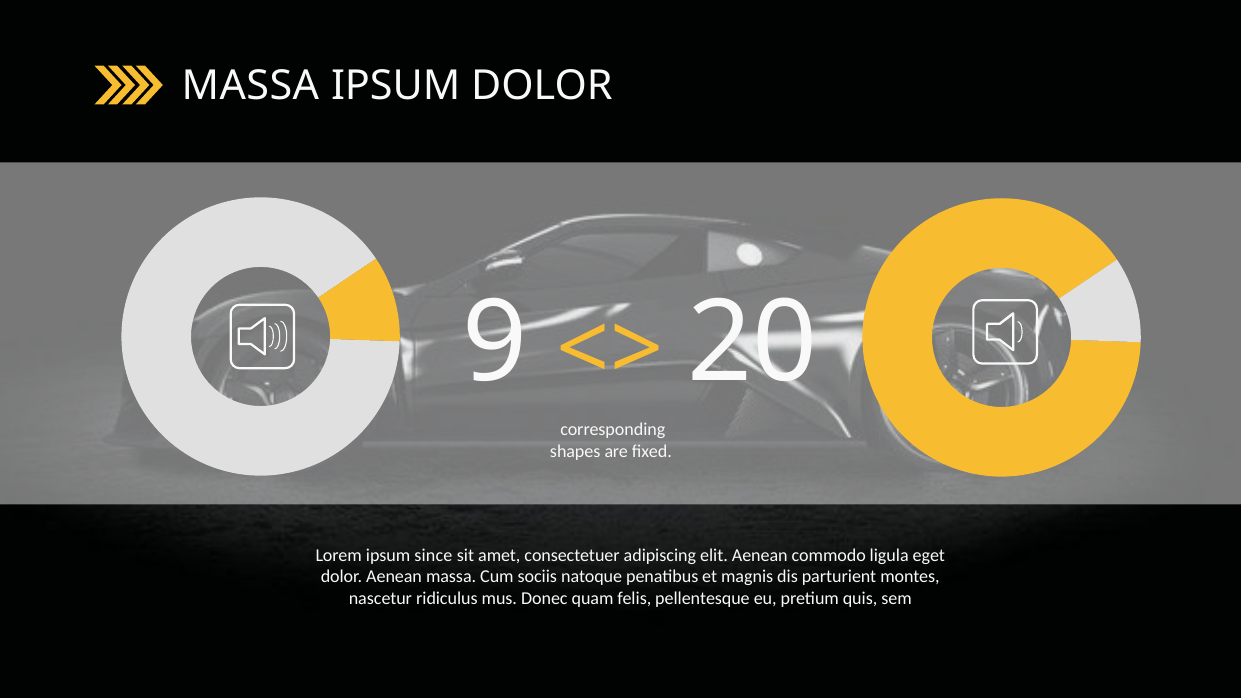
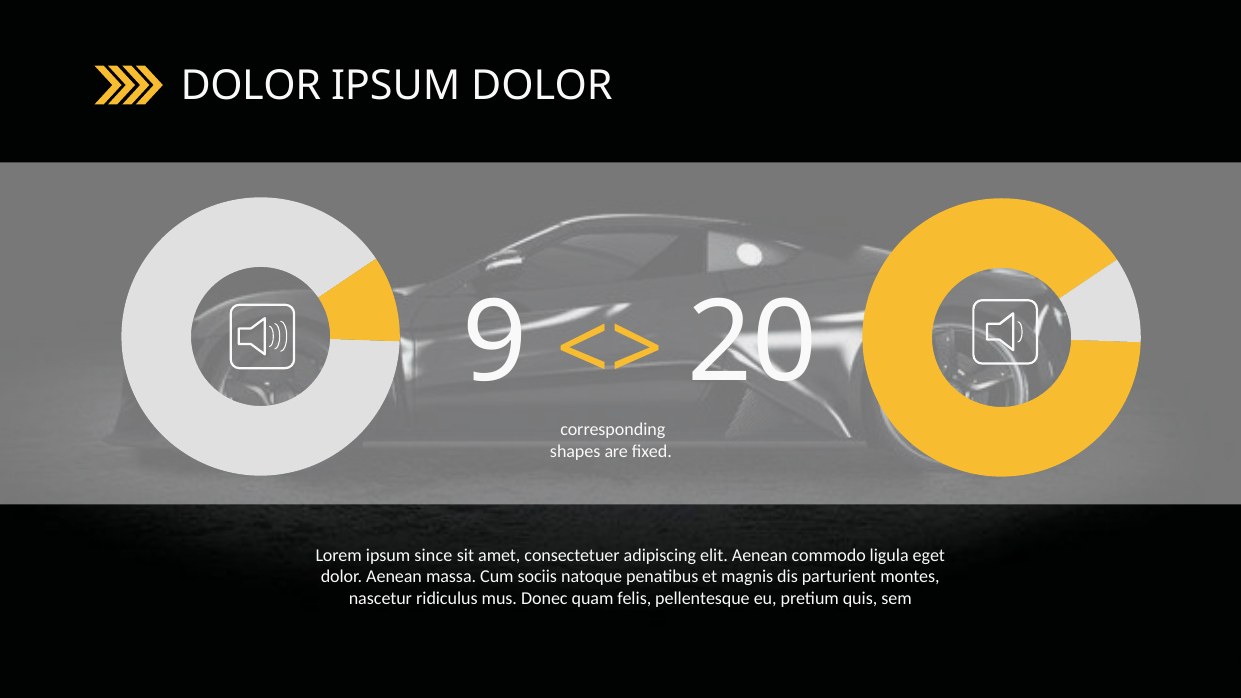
MASSA at (250, 86): MASSA -> DOLOR
